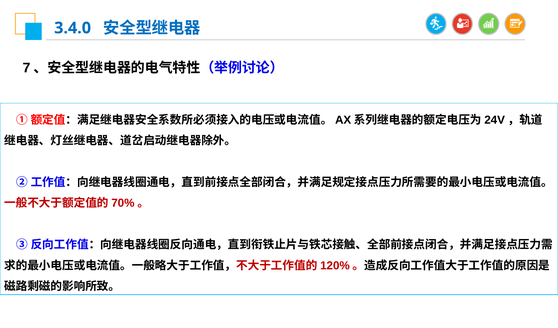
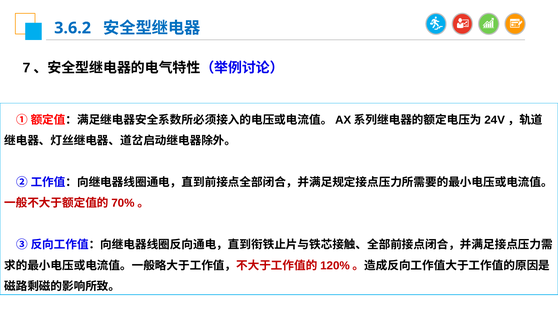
3.4.0: 3.4.0 -> 3.6.2
